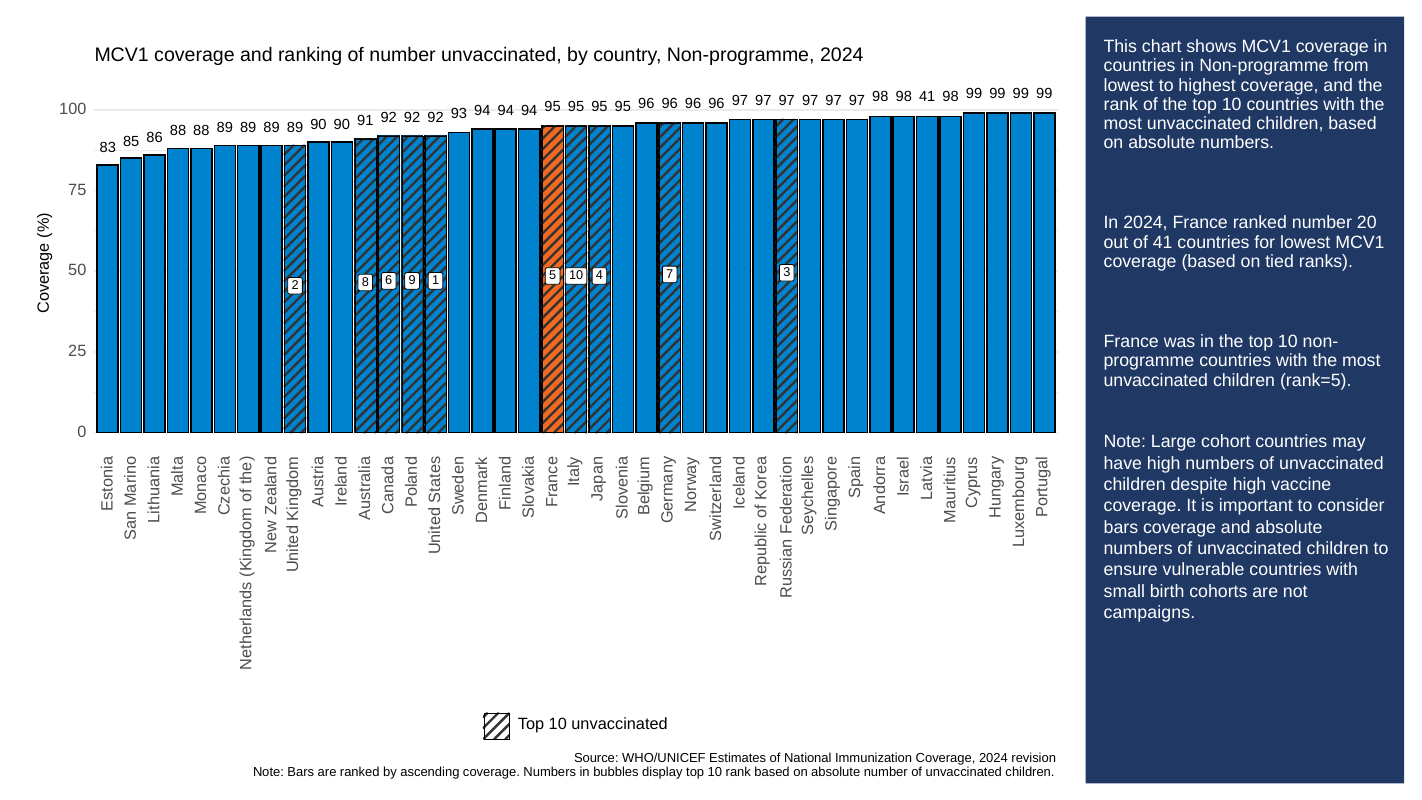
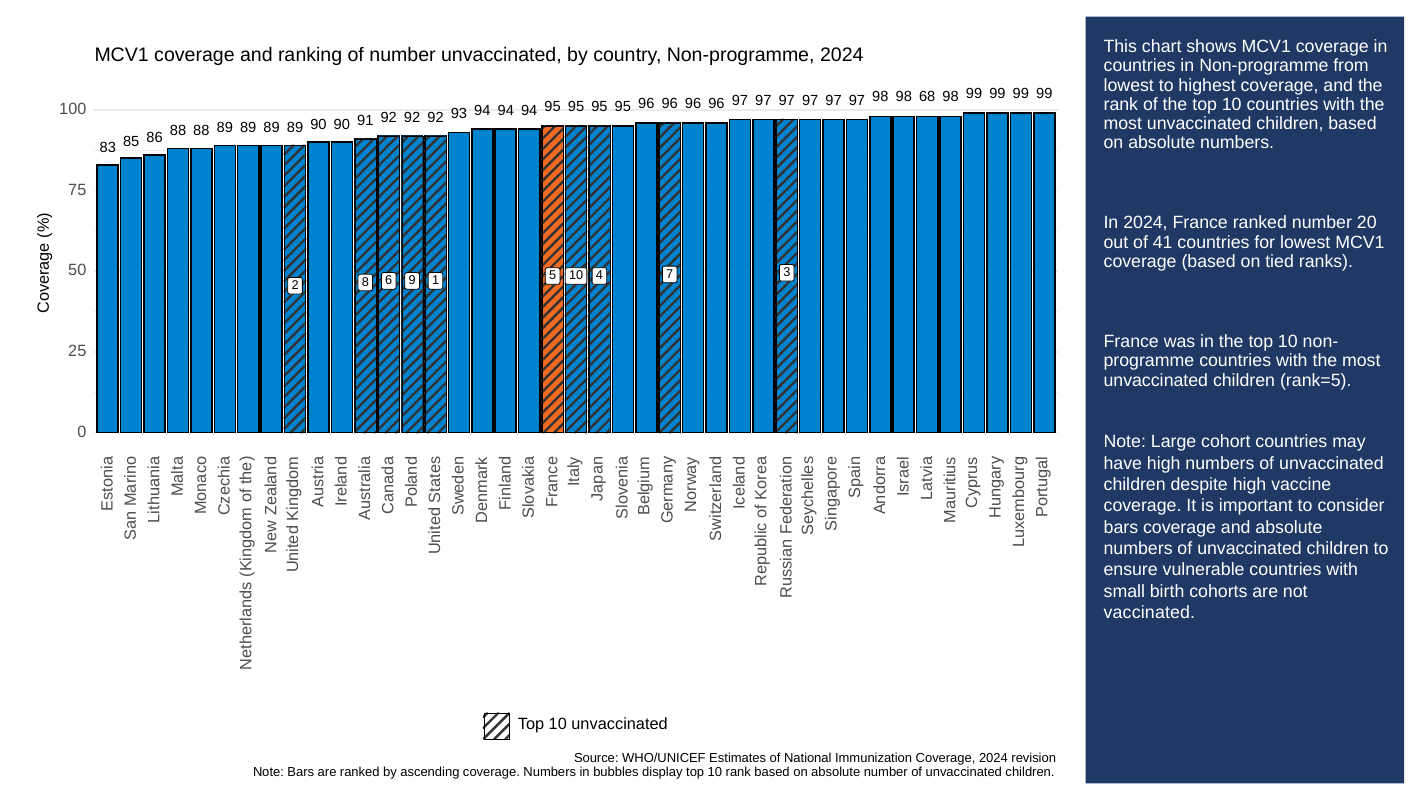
98 41: 41 -> 68
campaigns: campaigns -> vaccinated
